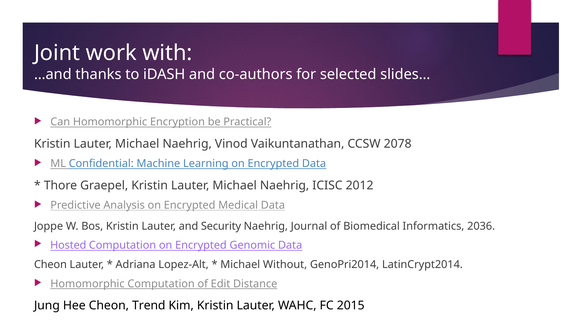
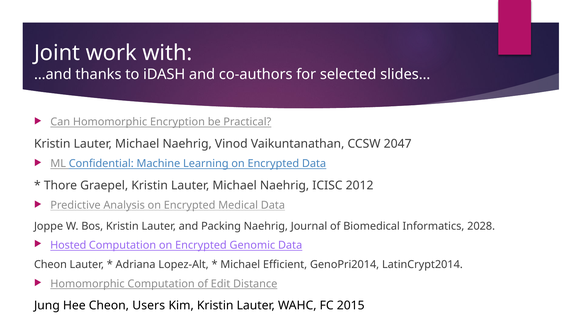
2078: 2078 -> 2047
Security: Security -> Packing
2036: 2036 -> 2028
Without: Without -> Efficient
Trend: Trend -> Users
